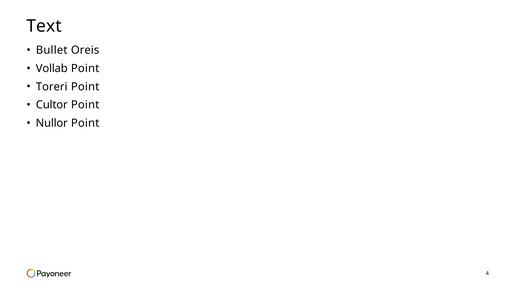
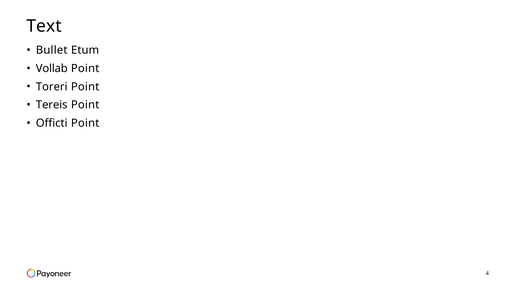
Oreis: Oreis -> Etum
Cultor: Cultor -> Tereis
Nullor: Nullor -> Officti
